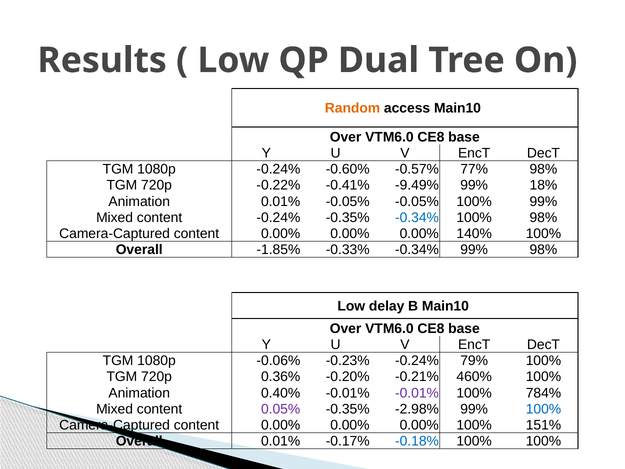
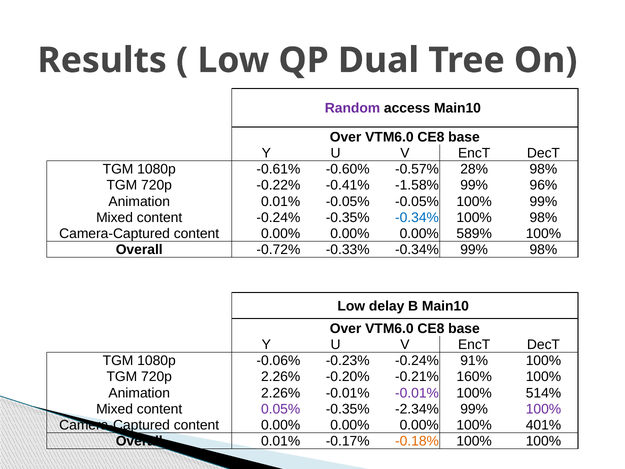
Random colour: orange -> purple
1080p -0.24%: -0.24% -> -0.61%
77%: 77% -> 28%
-9.49%: -9.49% -> -1.58%
18%: 18% -> 96%
140%: 140% -> 589%
-1.85%: -1.85% -> -0.72%
79%: 79% -> 91%
720p 0.36%: 0.36% -> 2.26%
460%: 460% -> 160%
Animation 0.40%: 0.40% -> 2.26%
784%: 784% -> 514%
-2.98%: -2.98% -> -2.34%
100% at (543, 409) colour: blue -> purple
151%: 151% -> 401%
-0.18% colour: blue -> orange
